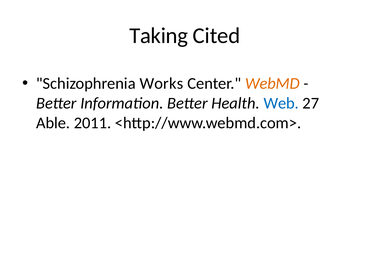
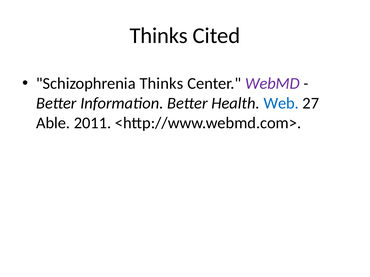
Taking at (159, 36): Taking -> Thinks
Schizophrenia Works: Works -> Thinks
WebMD colour: orange -> purple
